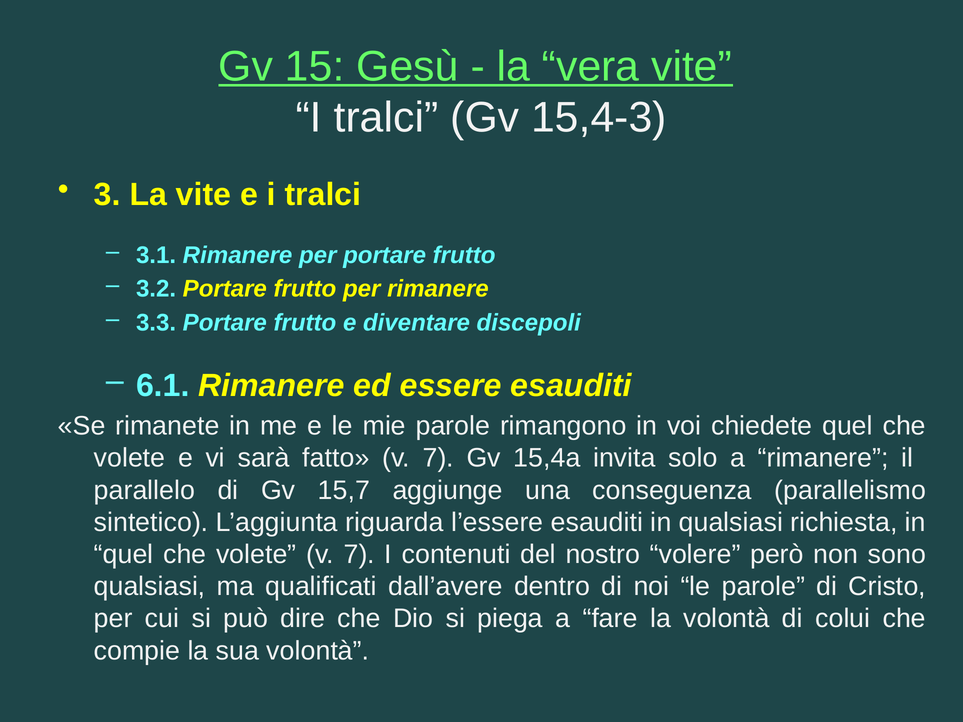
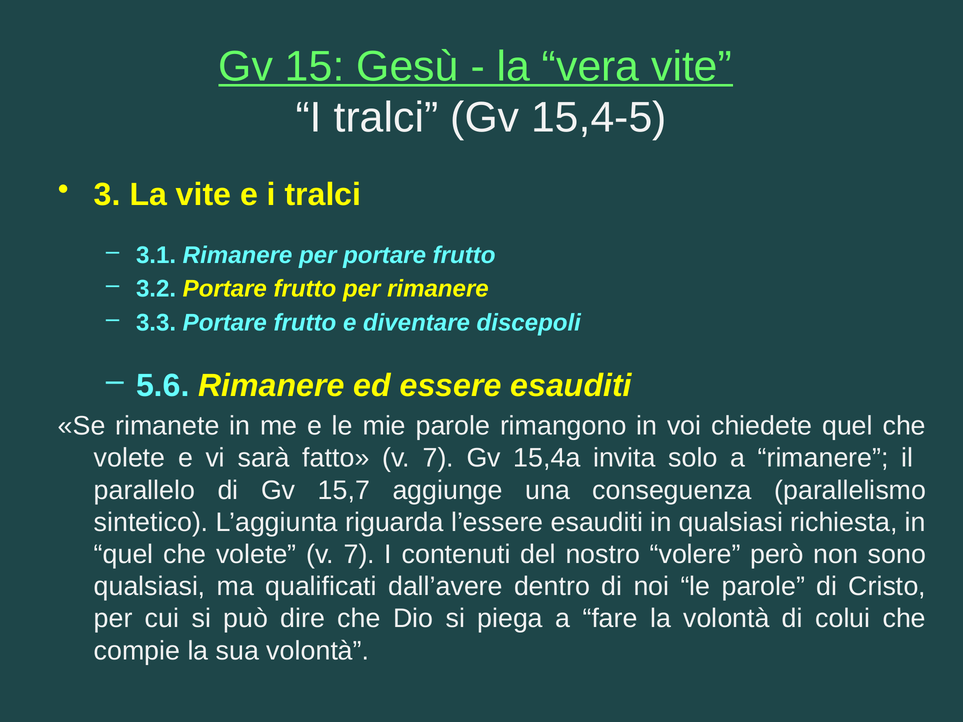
15,4-3: 15,4-3 -> 15,4-5
6.1: 6.1 -> 5.6
